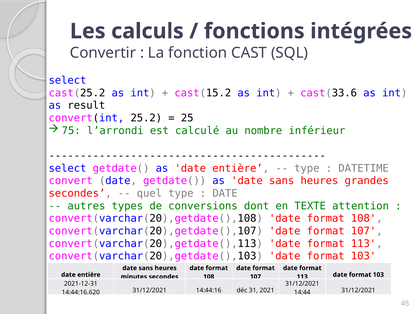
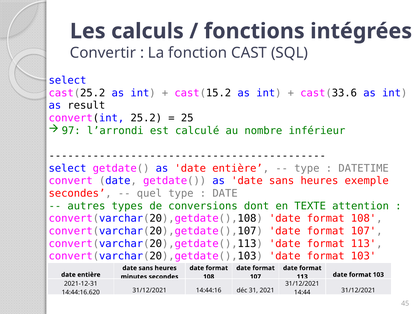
75: 75 -> 97
grandes: grandes -> exemple
